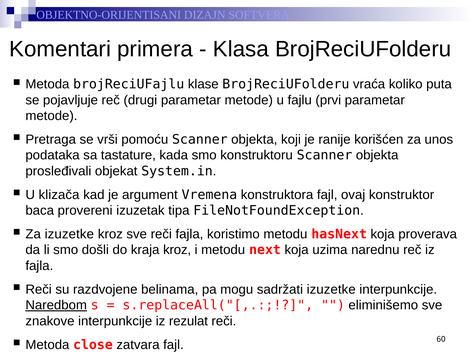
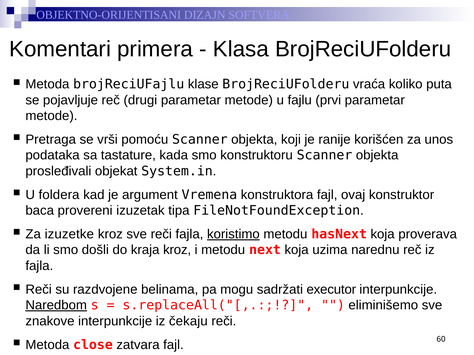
klizača: klizača -> foldera
koristimo underline: none -> present
sadržati izuzetke: izuzetke -> executor
rezulat: rezulat -> čekaju
